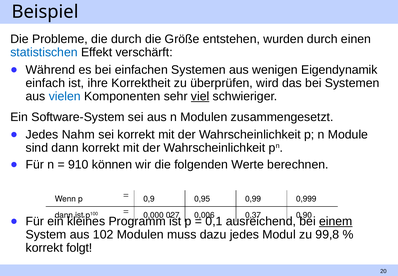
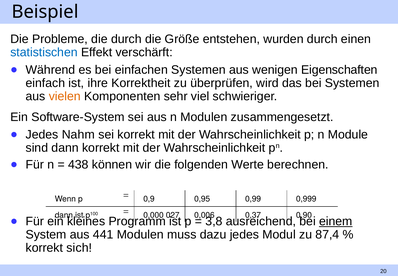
Eigendynamik: Eigendynamik -> Eigenschaften
vielen colour: blue -> orange
viel underline: present -> none
910: 910 -> 438
0,1: 0,1 -> 3,8
102: 102 -> 441
99,8: 99,8 -> 87,4
folgt: folgt -> sich
